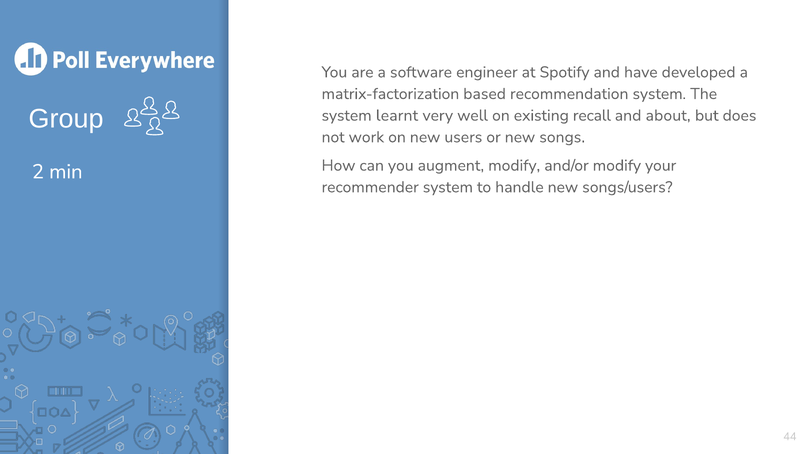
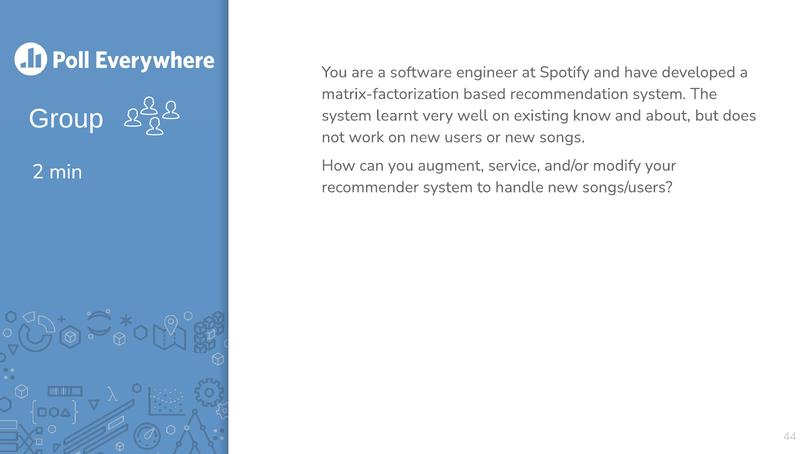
recall: recall -> know
augment modify: modify -> service
